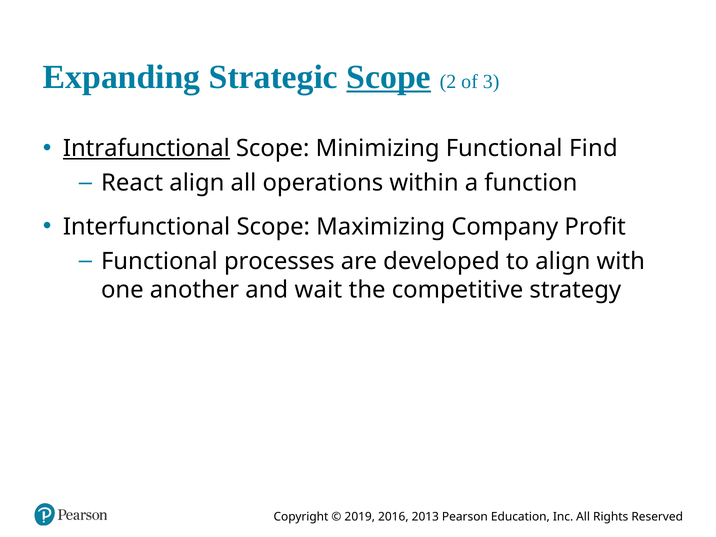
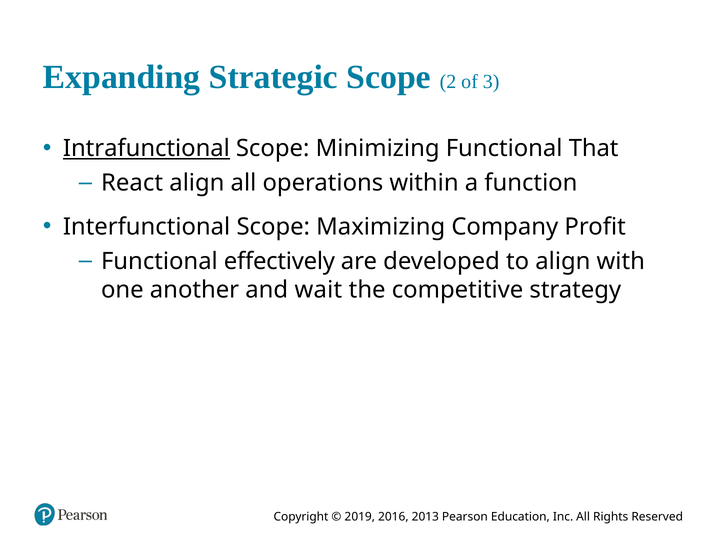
Scope at (389, 77) underline: present -> none
Find: Find -> That
processes: processes -> effectively
